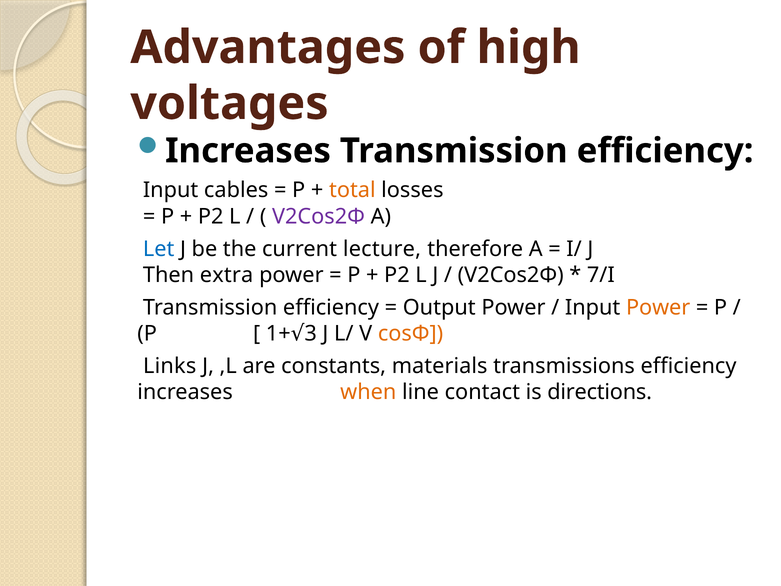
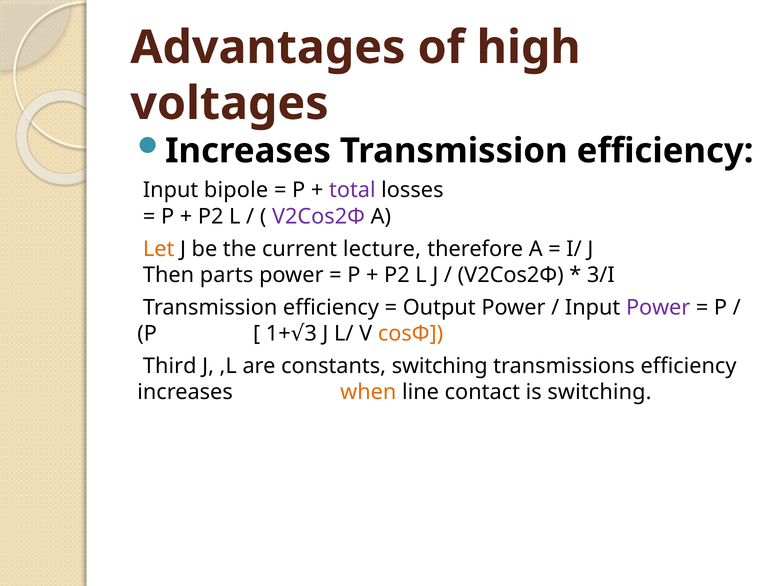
cables: cables -> bipole
total colour: orange -> purple
Let colour: blue -> orange
extra: extra -> parts
7/I: 7/I -> 3/I
Power at (658, 307) colour: orange -> purple
Links: Links -> Third
constants materials: materials -> switching
is directions: directions -> switching
